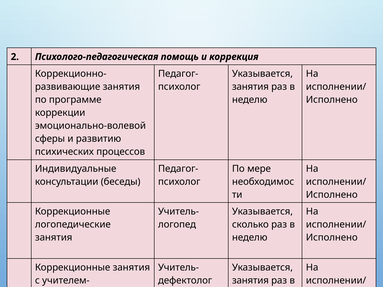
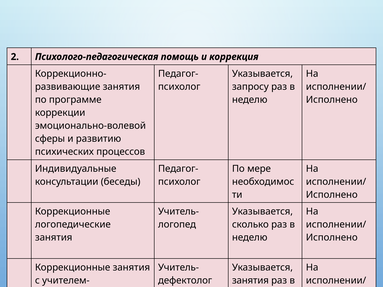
занятия at (250, 87): занятия -> запросу
